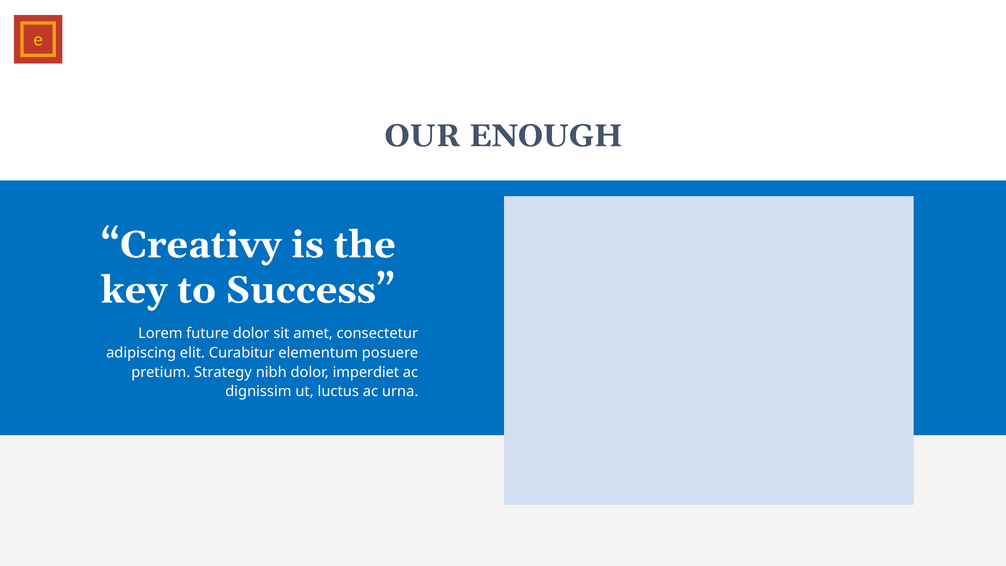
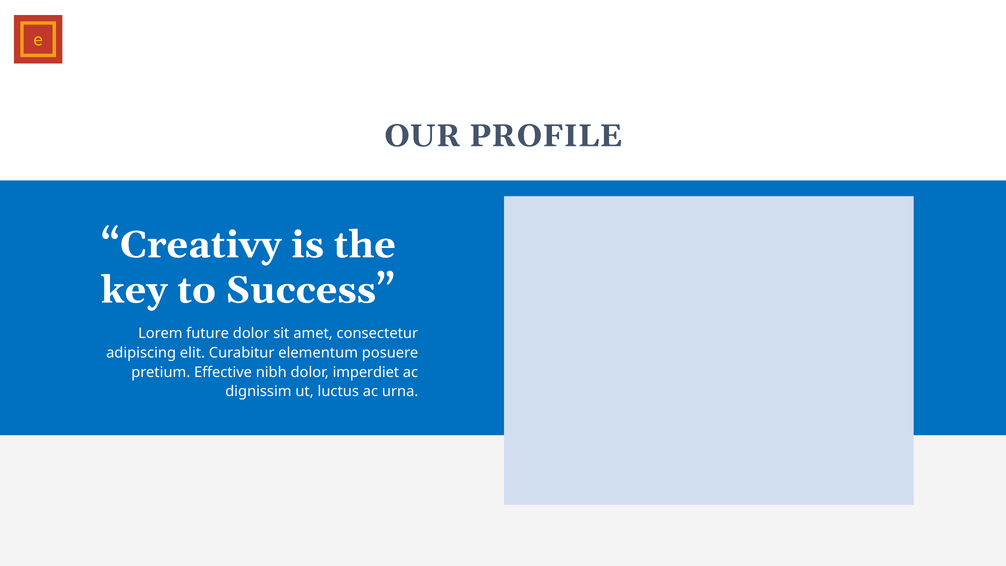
ENOUGH: ENOUGH -> PROFILE
Strategy: Strategy -> Effective
